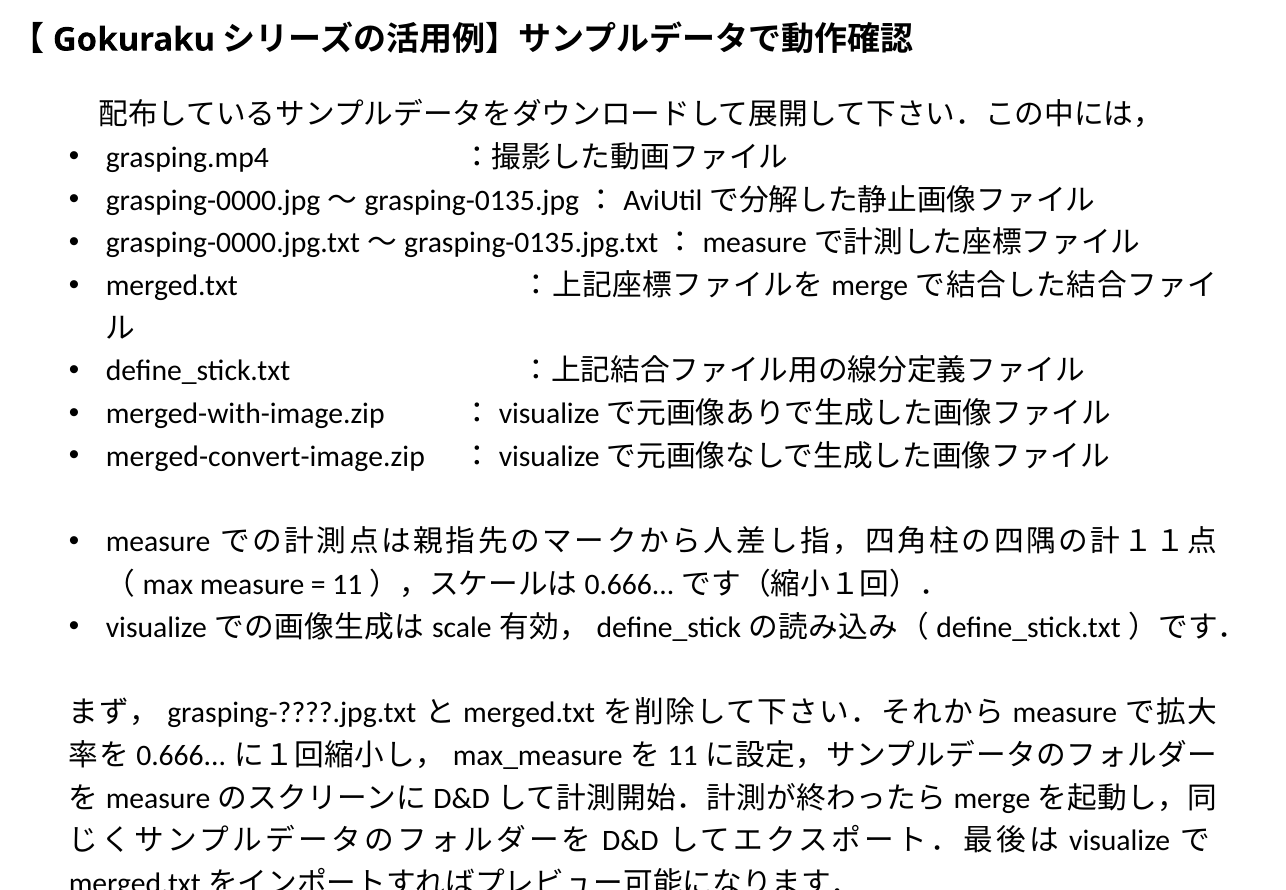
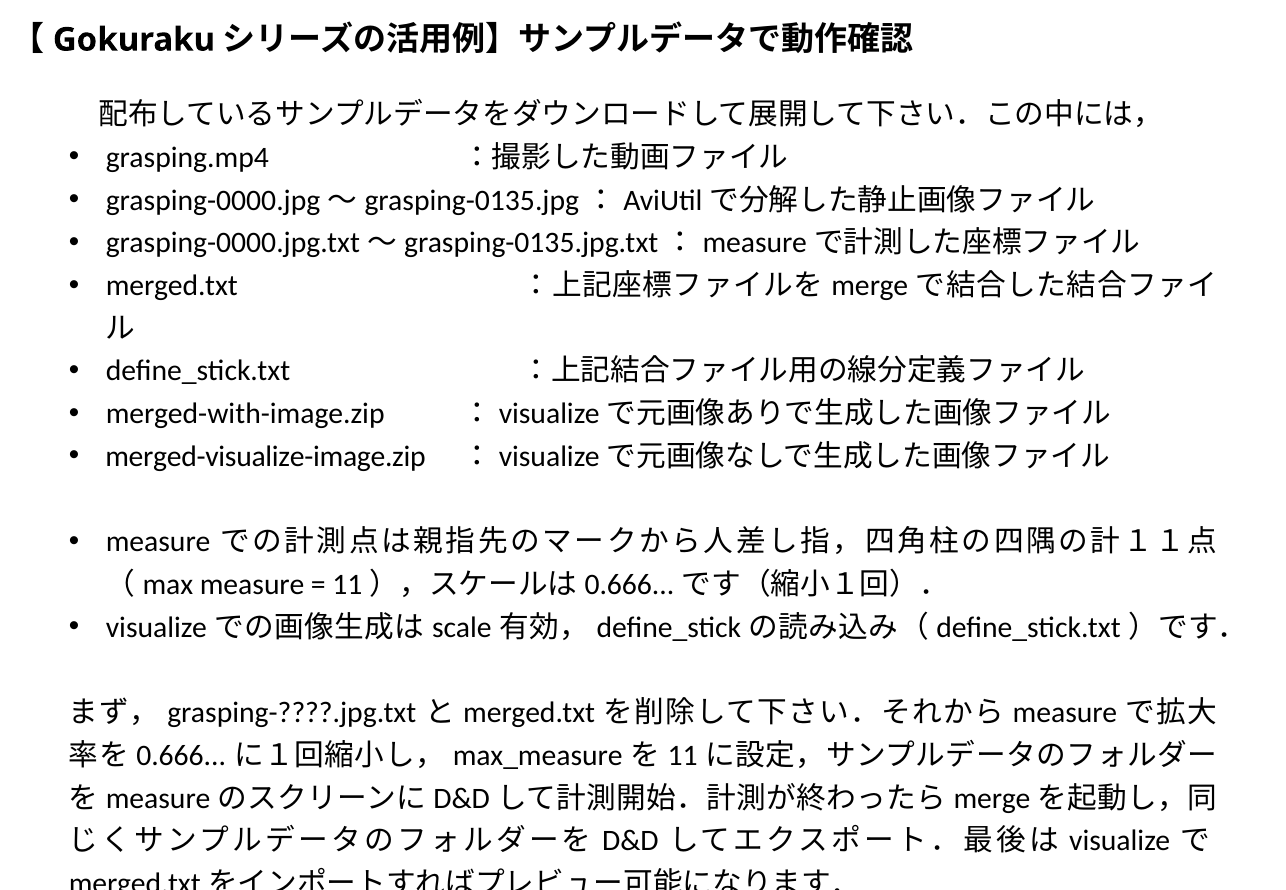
merged-convert-image.zip: merged-convert-image.zip -> merged-visualize-image.zip
